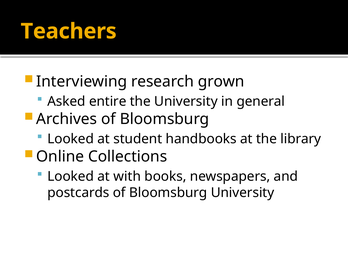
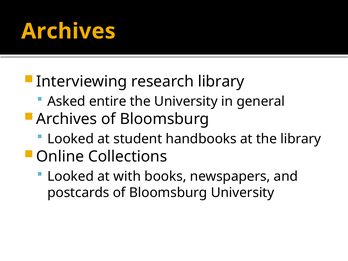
Teachers at (69, 31): Teachers -> Archives
research grown: grown -> library
